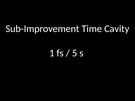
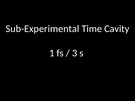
Sub-Improvement: Sub-Improvement -> Sub-Experimental
5: 5 -> 3
